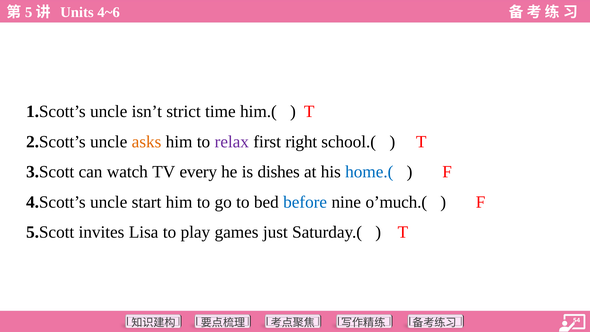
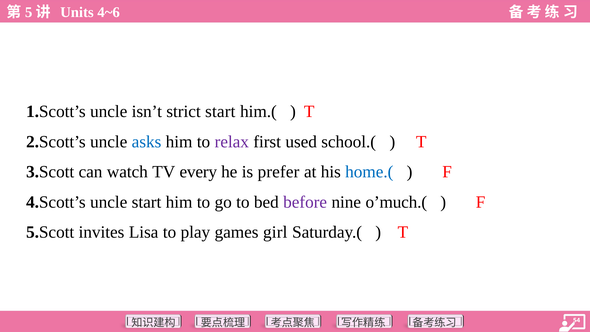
strict time: time -> start
asks colour: orange -> blue
right: right -> used
dishes: dishes -> prefer
before colour: blue -> purple
just: just -> girl
